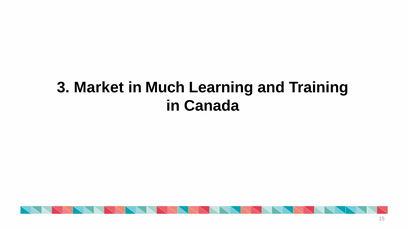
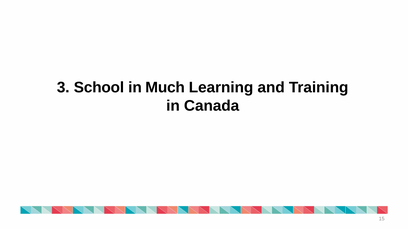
Market: Market -> School
